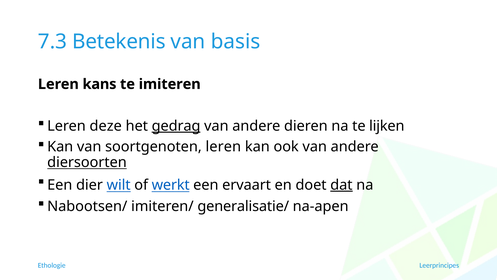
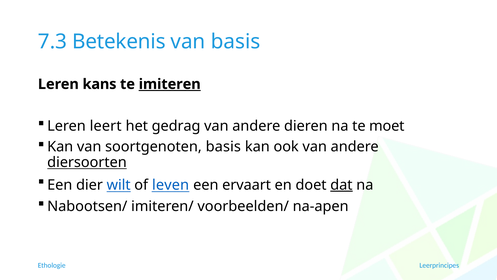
imiteren underline: none -> present
deze: deze -> leert
gedrag underline: present -> none
lijken: lijken -> moet
soortgenoten leren: leren -> basis
werkt: werkt -> leven
generalisatie/: generalisatie/ -> voorbeelden/
